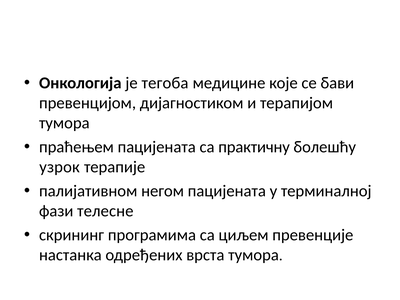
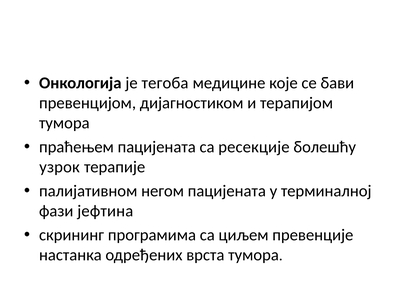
практичну: практичну -> ресекције
телесне: телесне -> јефтина
